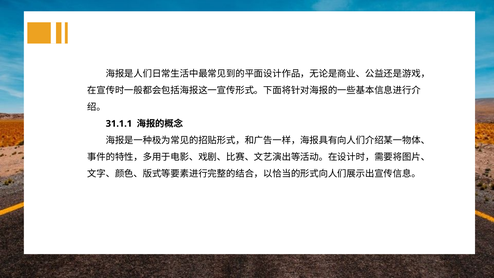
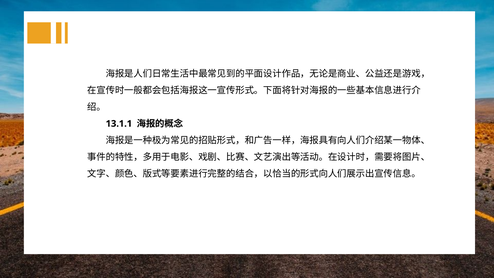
31.1.1: 31.1.1 -> 13.1.1
